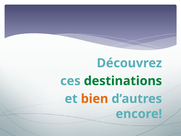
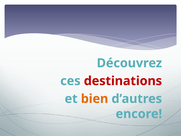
destinations colour: green -> red
